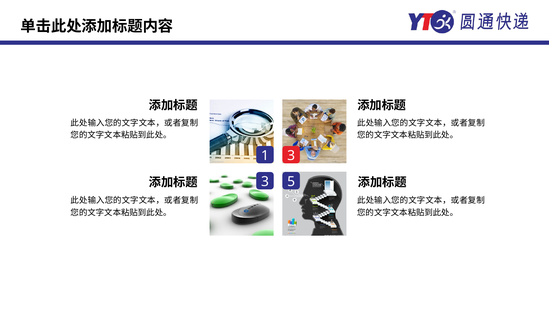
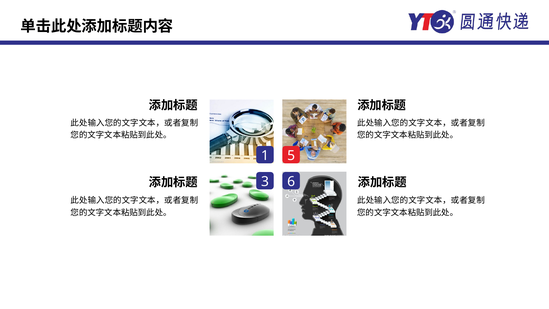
1 3: 3 -> 5
5: 5 -> 6
